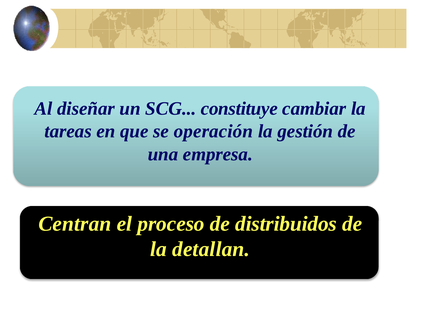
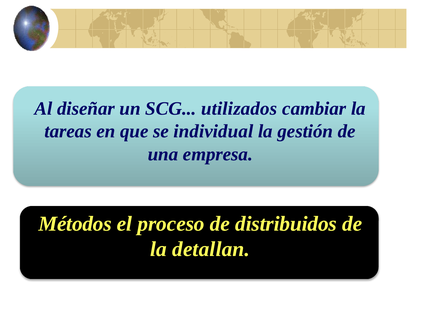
constituye: constituye -> utilizados
operación: operación -> individual
Centran: Centran -> Métodos
